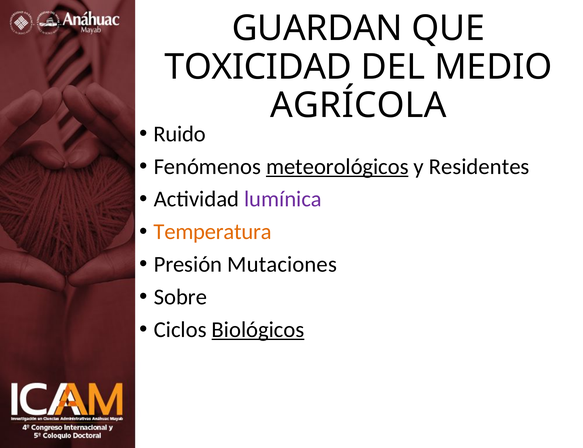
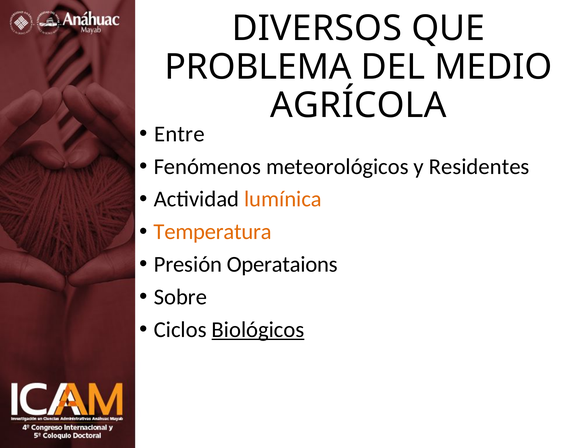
GUARDAN: GUARDAN -> DIVERSOS
TOXICIDAD: TOXICIDAD -> PROBLEMA
Ruido: Ruido -> Entre
meteorológicos underline: present -> none
lumínica colour: purple -> orange
Mutaciones: Mutaciones -> Operataions
